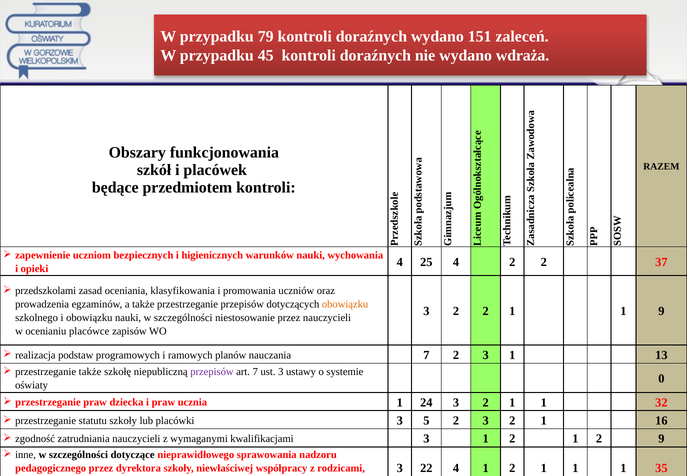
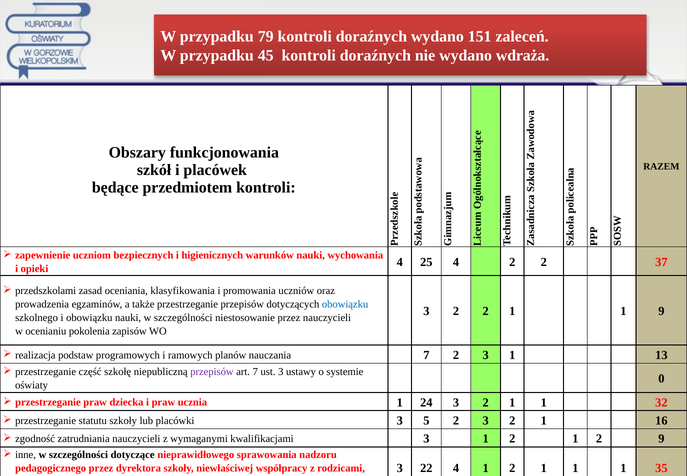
obowiązku at (345, 304) colour: orange -> blue
placówce: placówce -> pokolenia
przestrzeganie także: także -> część
